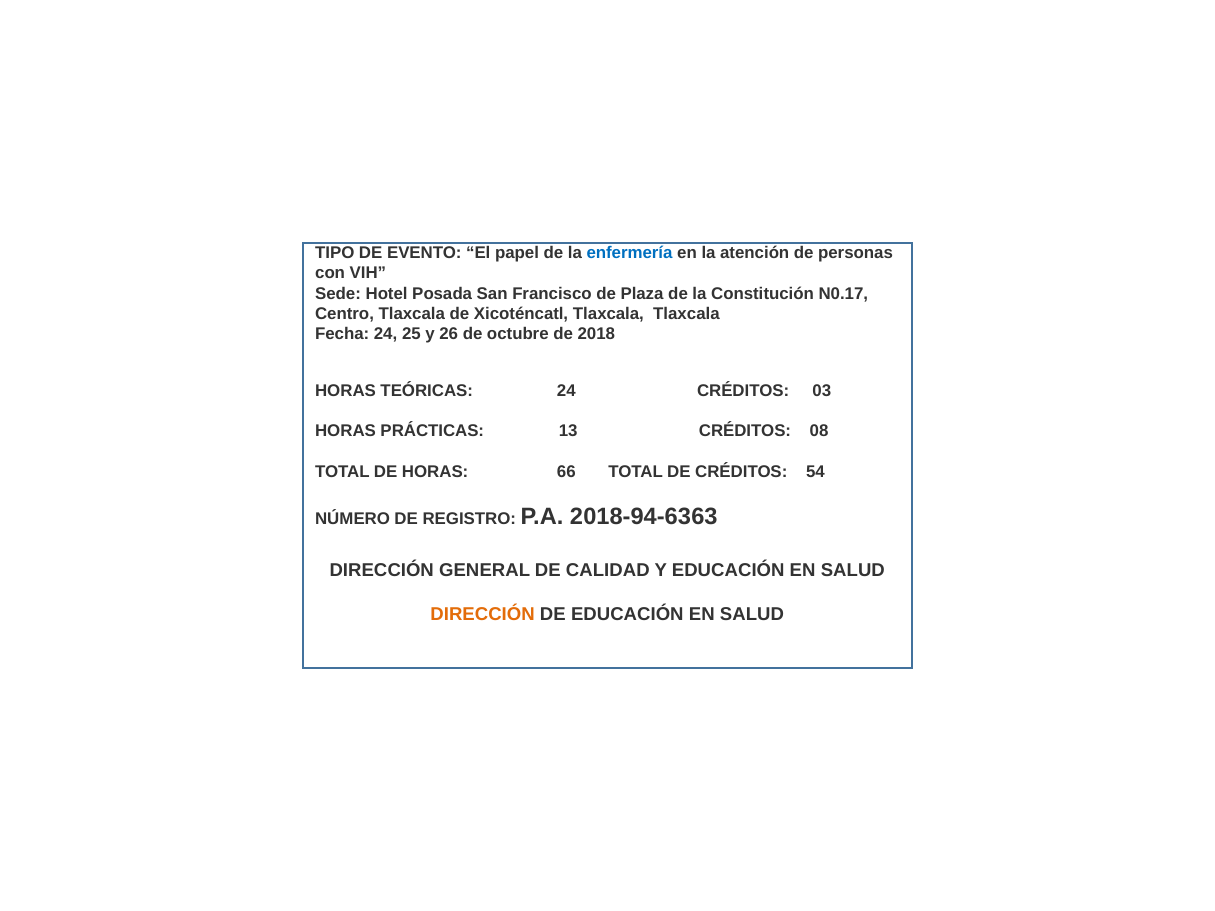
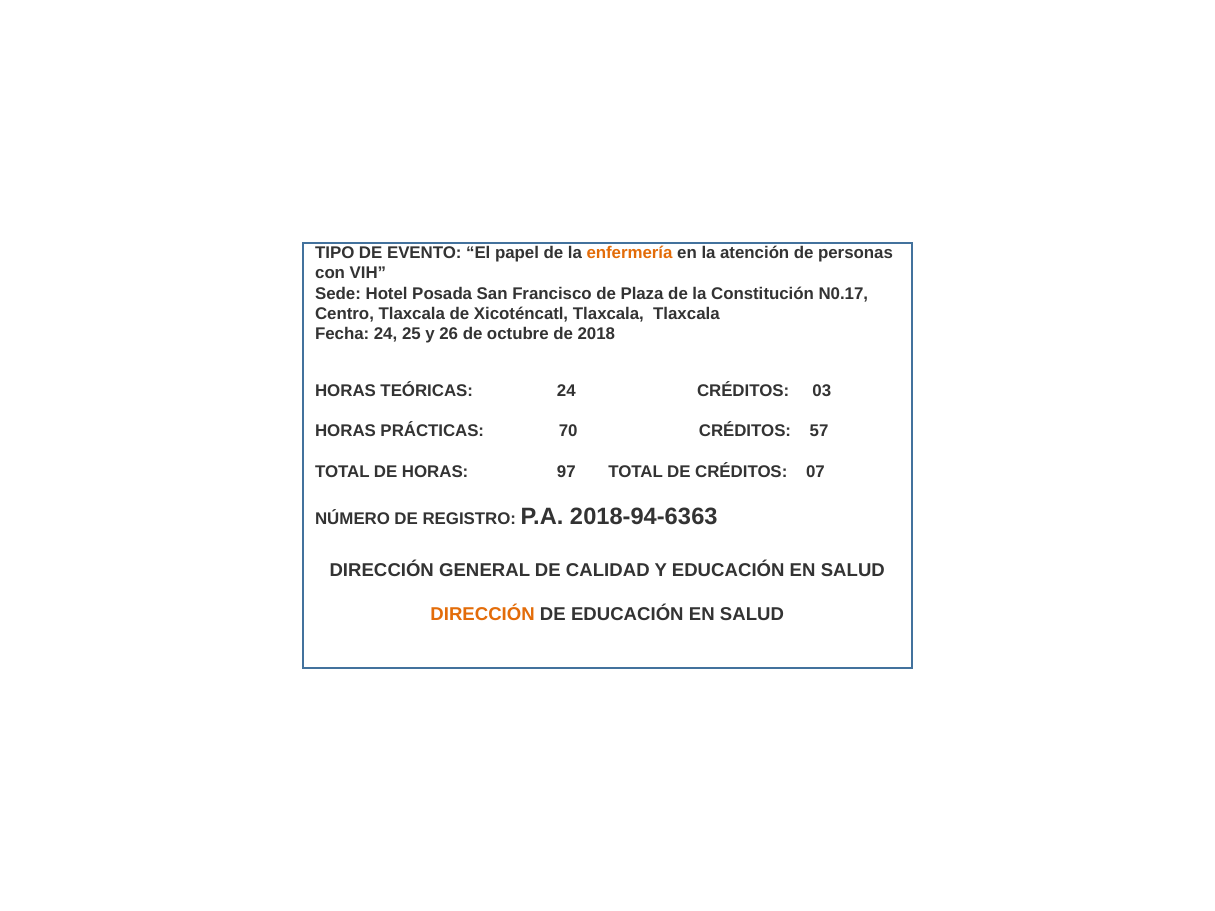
enfermería colour: blue -> orange
13: 13 -> 70
08: 08 -> 57
66: 66 -> 97
54: 54 -> 07
